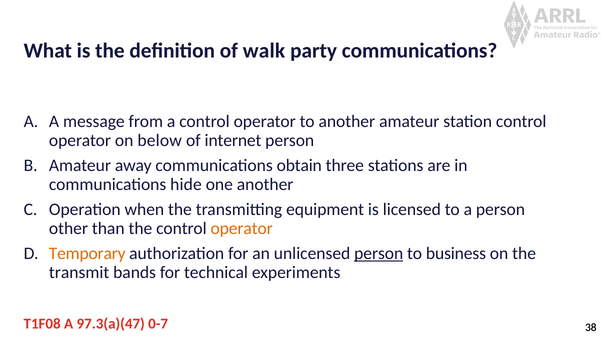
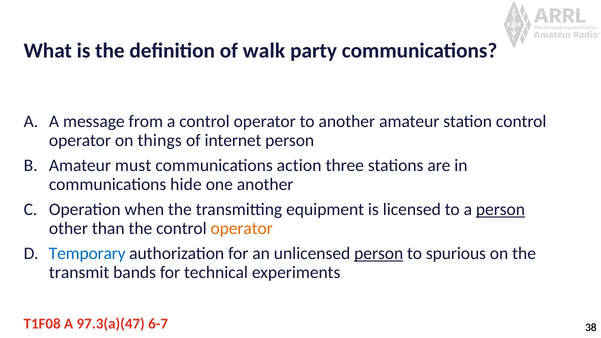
below: below -> things
away: away -> must
obtain: obtain -> action
person at (500, 210) underline: none -> present
Temporary colour: orange -> blue
business: business -> spurious
0-7: 0-7 -> 6-7
